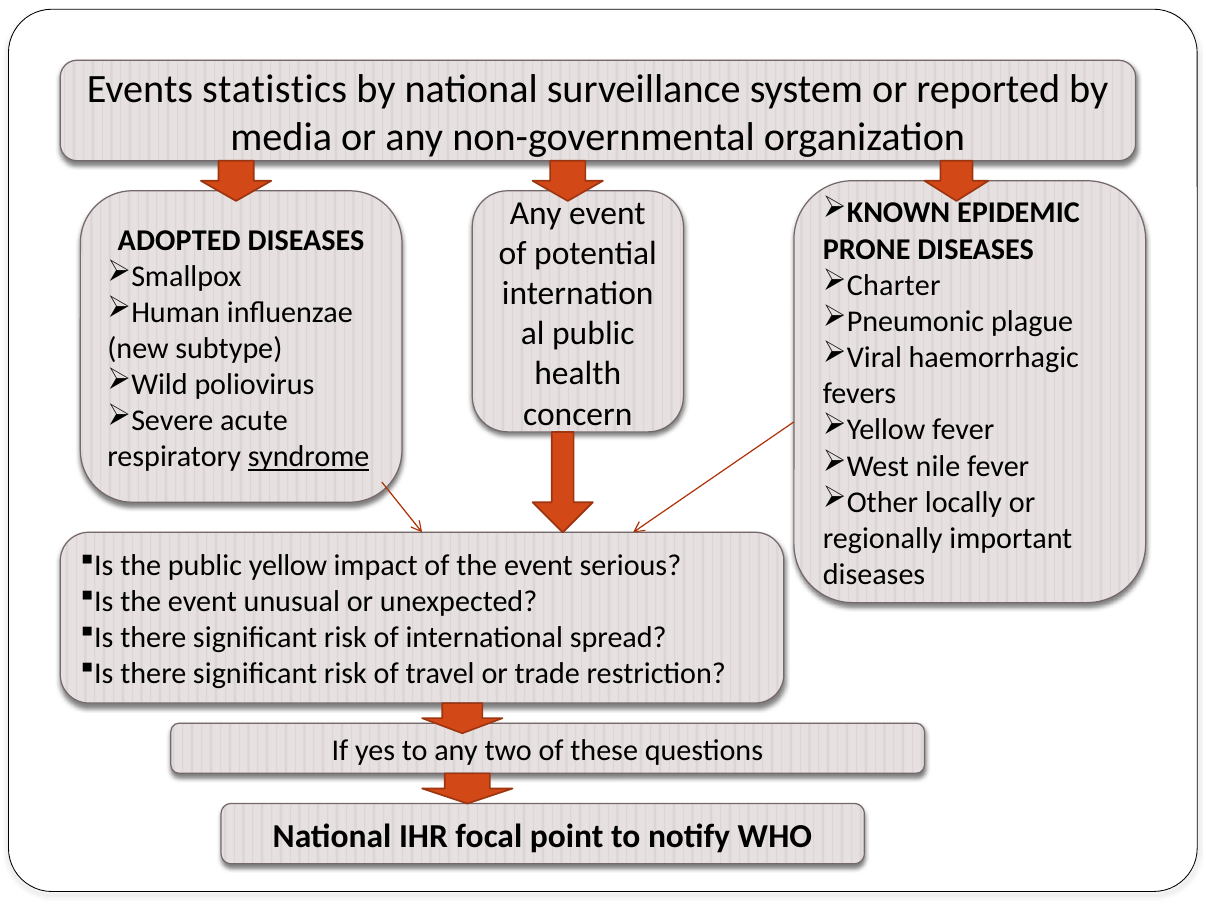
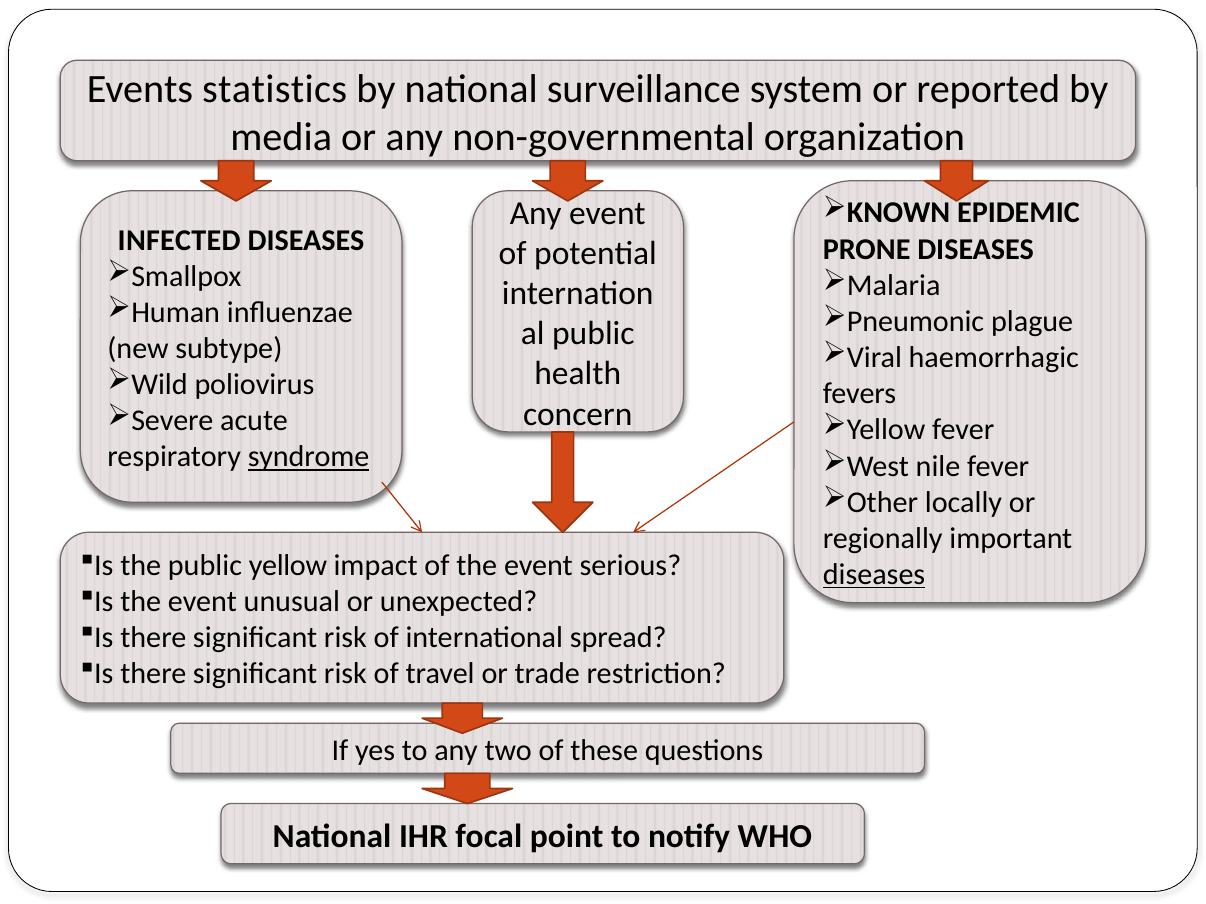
ADOPTED: ADOPTED -> INFECTED
Charter: Charter -> Malaria
diseases at (874, 575) underline: none -> present
